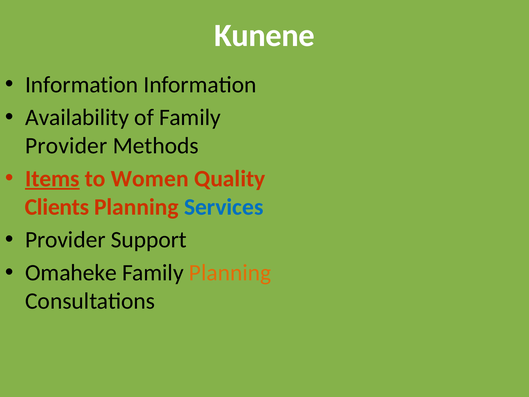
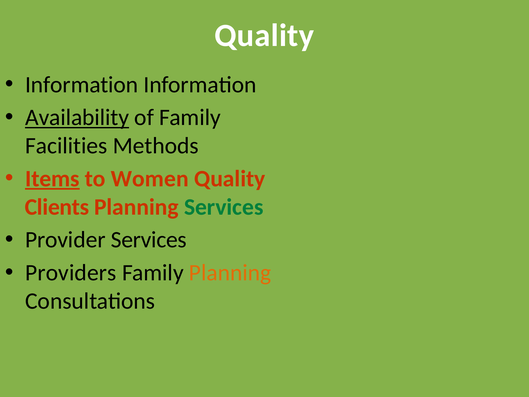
Kunene at (265, 35): Kunene -> Quality
Availability underline: none -> present
Provider at (66, 146): Provider -> Facilities
Services at (224, 207) colour: blue -> green
Provider Support: Support -> Services
Omaheke: Omaheke -> Providers
